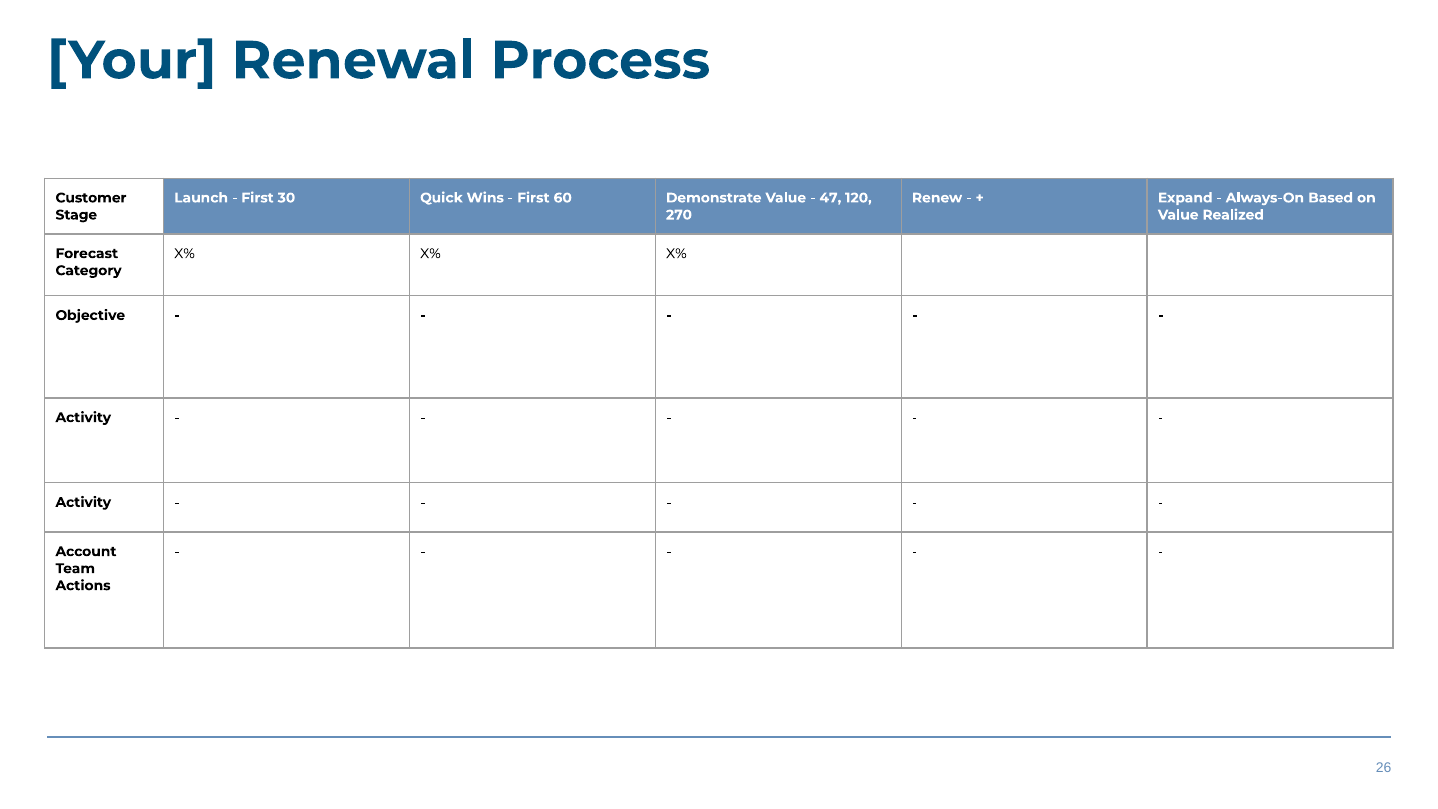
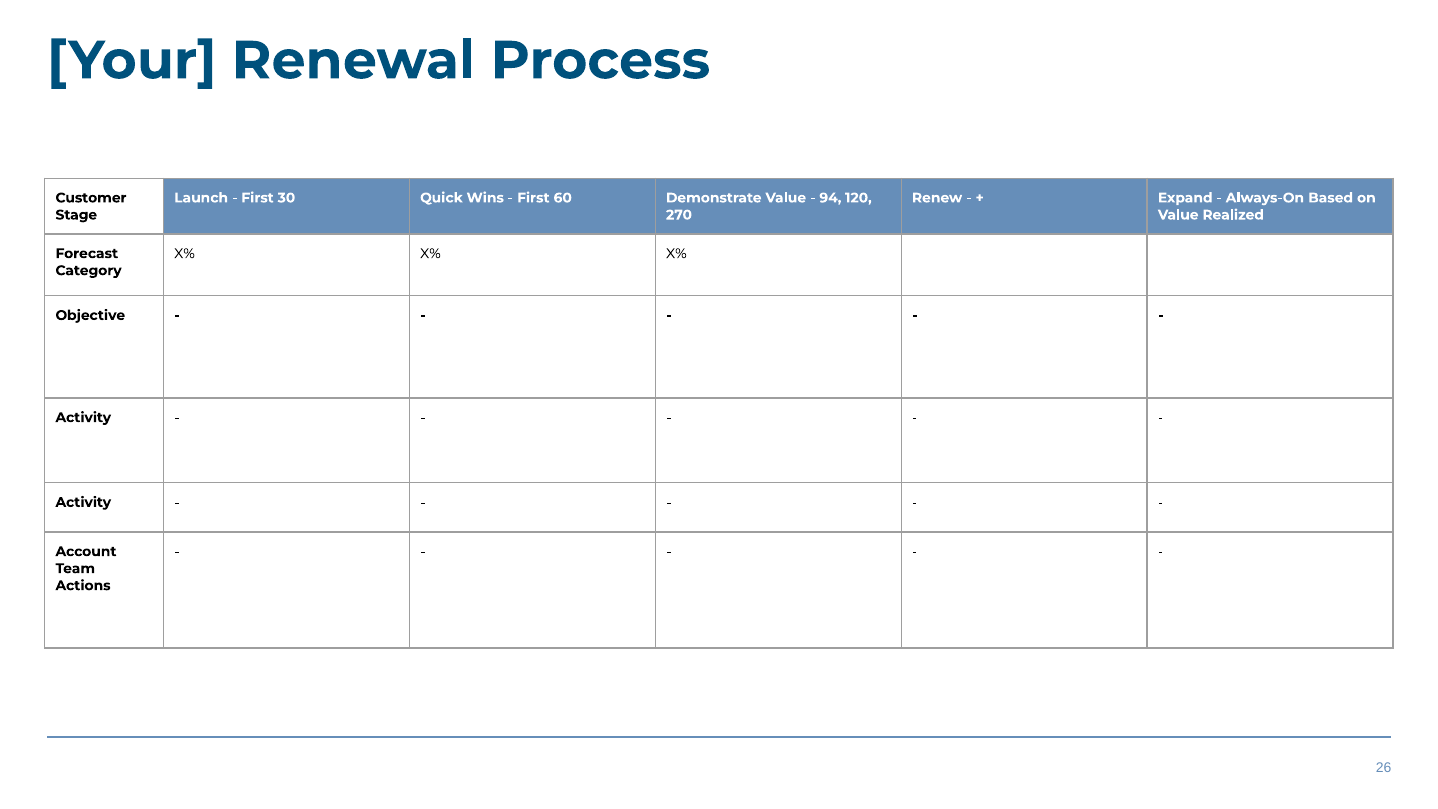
47: 47 -> 94
